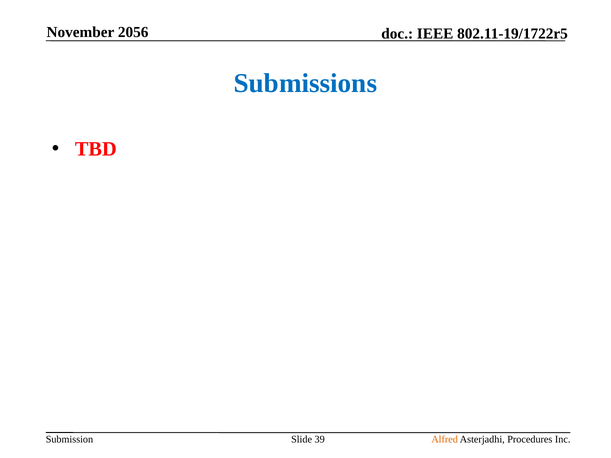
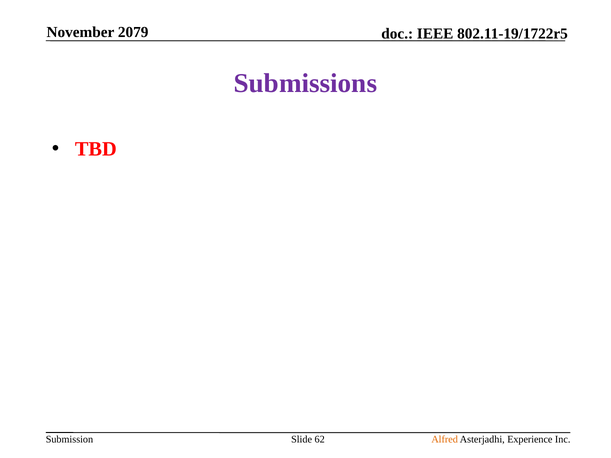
2056: 2056 -> 2079
Submissions colour: blue -> purple
39: 39 -> 62
Procedures: Procedures -> Experience
